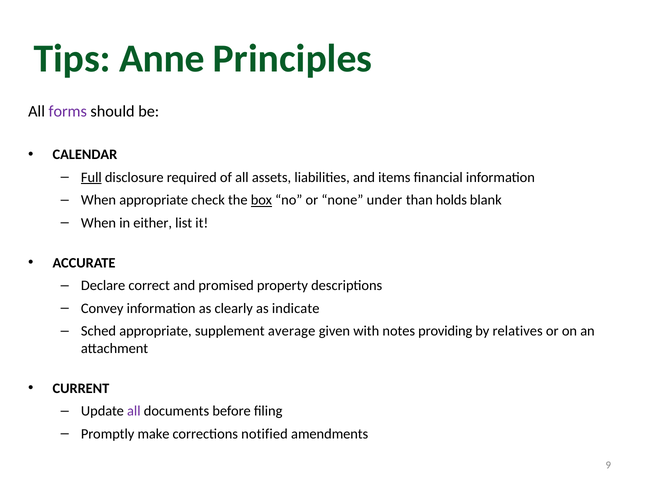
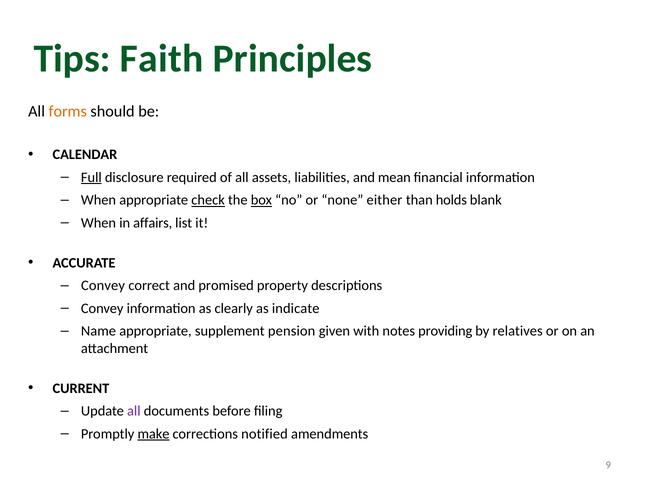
Anne: Anne -> Faith
forms colour: purple -> orange
items: items -> mean
check underline: none -> present
under: under -> either
either: either -> affairs
Declare at (103, 286): Declare -> Convey
Sched: Sched -> Name
average: average -> pension
make underline: none -> present
